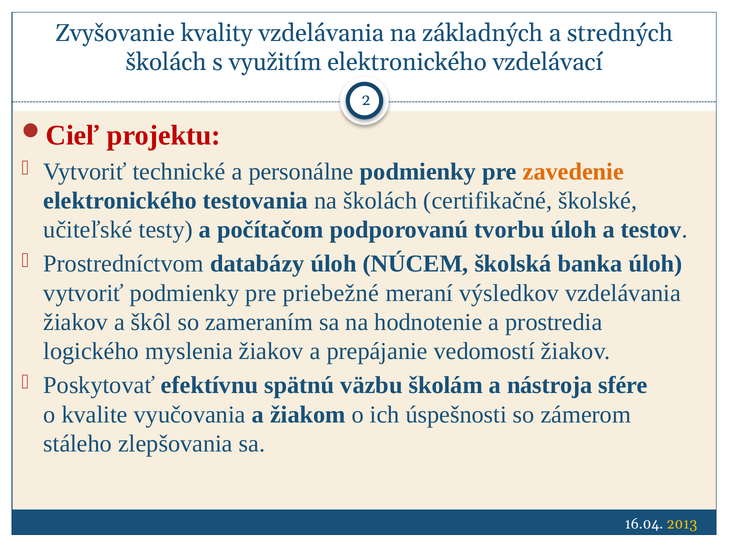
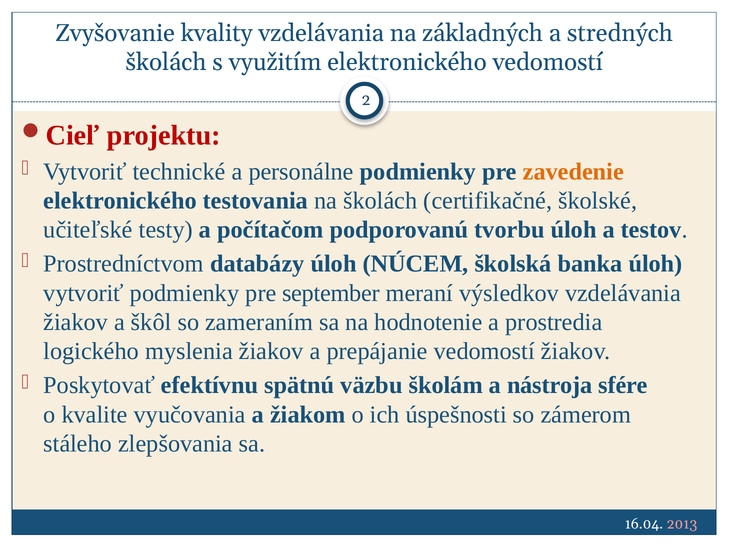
elektronického vzdelávací: vzdelávací -> vedomostí
priebežné: priebežné -> september
2013 colour: yellow -> pink
